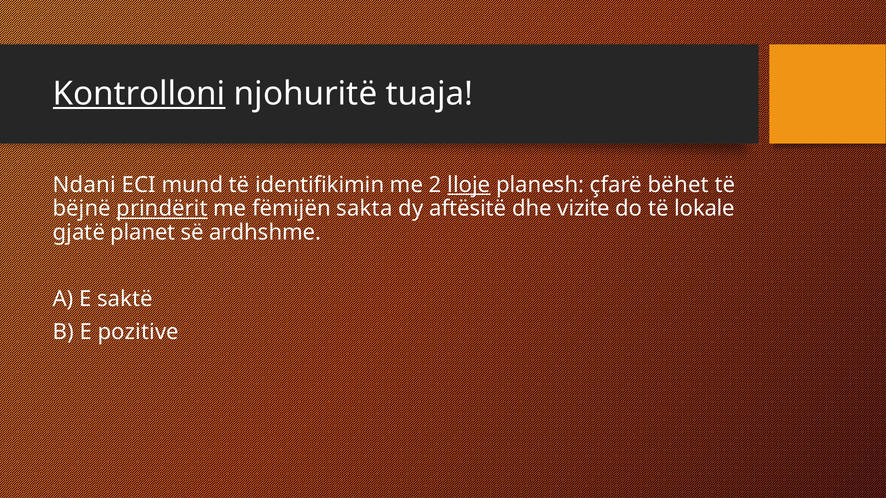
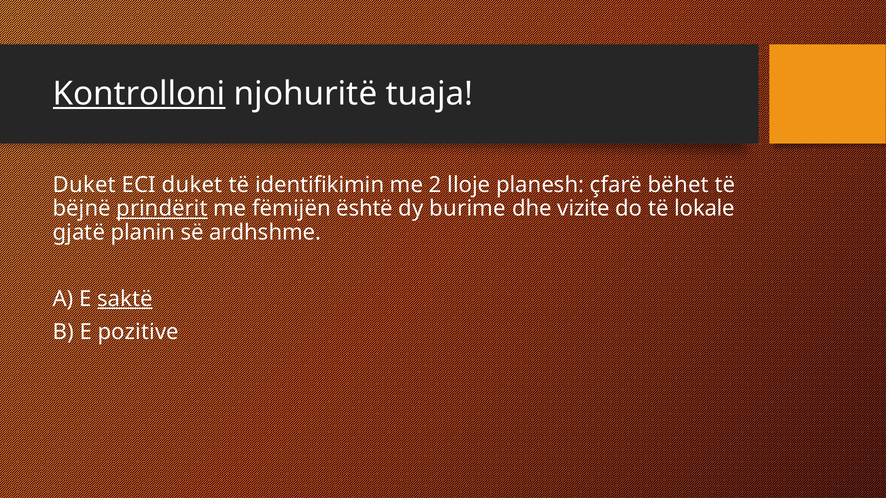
Ndani at (84, 185): Ndani -> Duket
ECI mund: mund -> duket
lloje underline: present -> none
sakta: sakta -> është
aftësitë: aftësitë -> burime
planet: planet -> planin
saktë underline: none -> present
